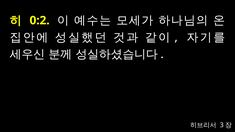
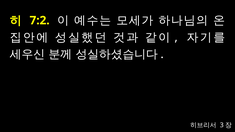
0:2: 0:2 -> 7:2
